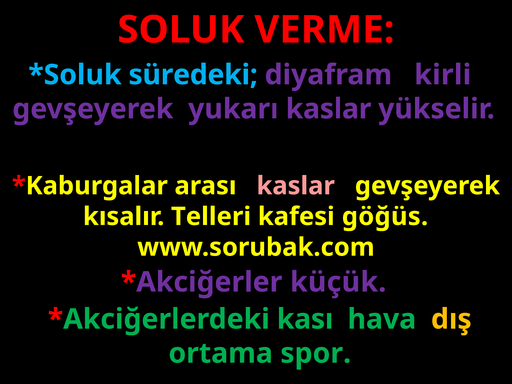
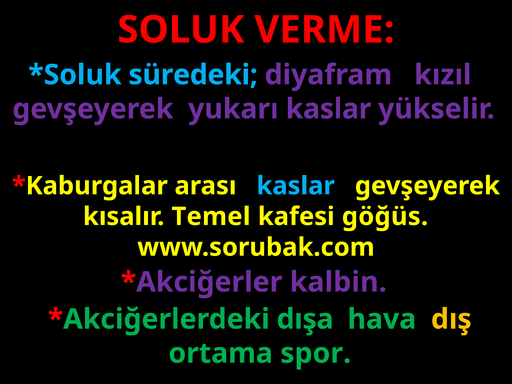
kirli: kirli -> kızıl
kaslar at (296, 186) colour: pink -> light blue
Telleri: Telleri -> Temel
küçük: küçük -> kalbin
kası: kası -> dışa
